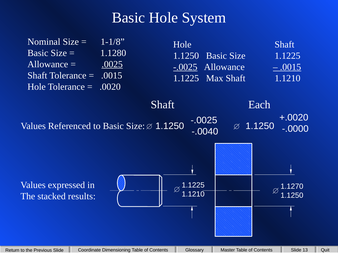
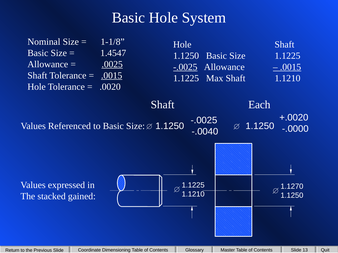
1.1280: 1.1280 -> 1.4547
.0015 at (112, 76) underline: none -> present
results: results -> gained
